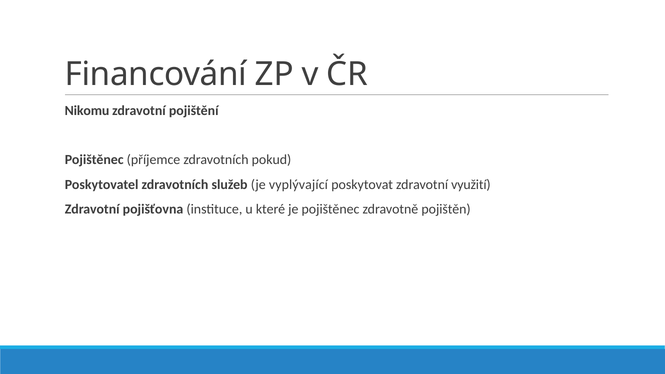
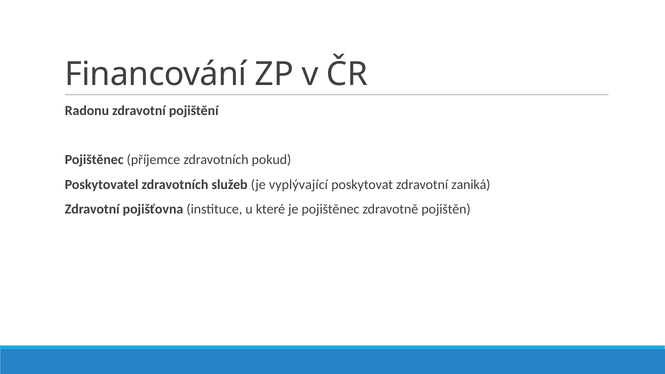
Nikomu: Nikomu -> Radonu
využití: využití -> zaniká
